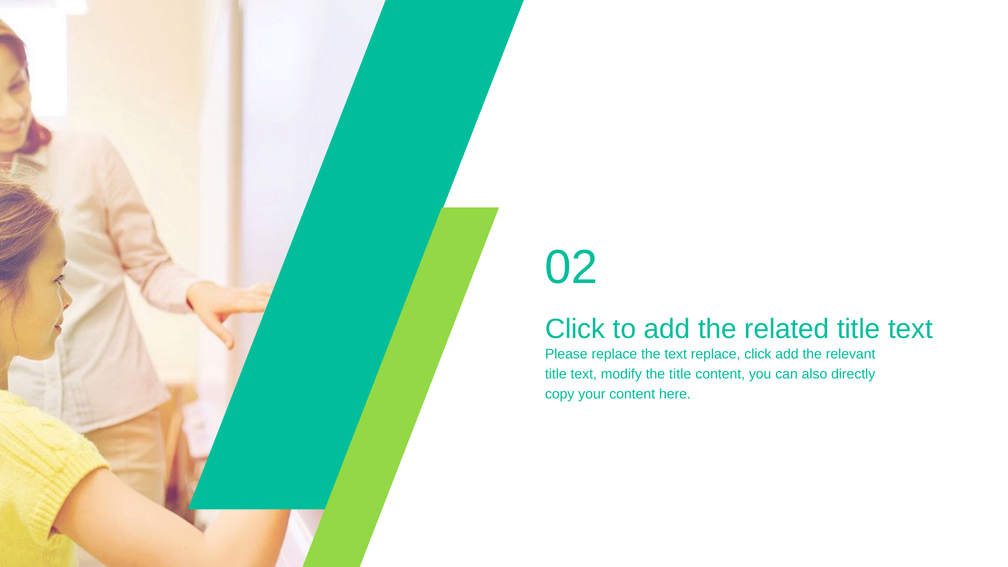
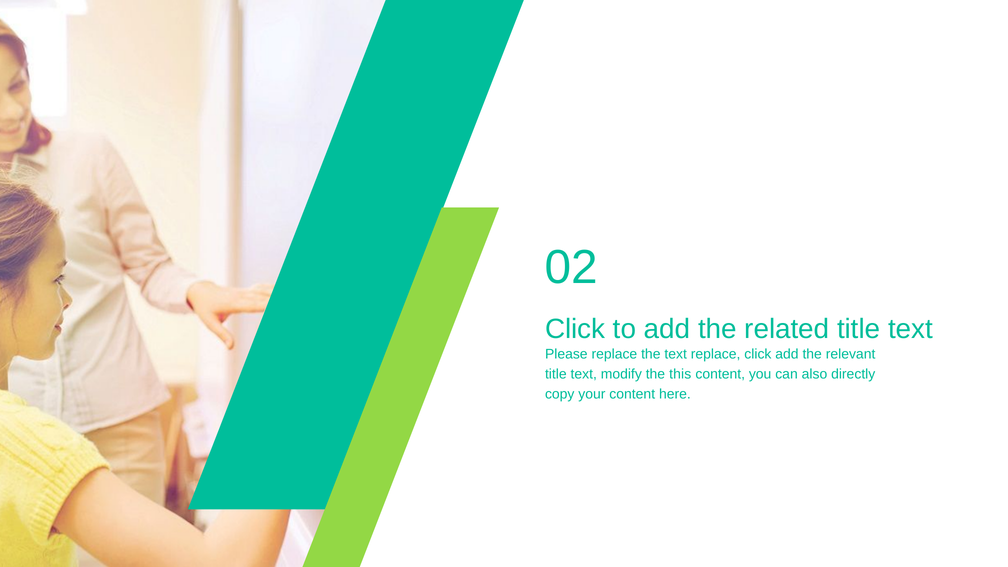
the title: title -> this
